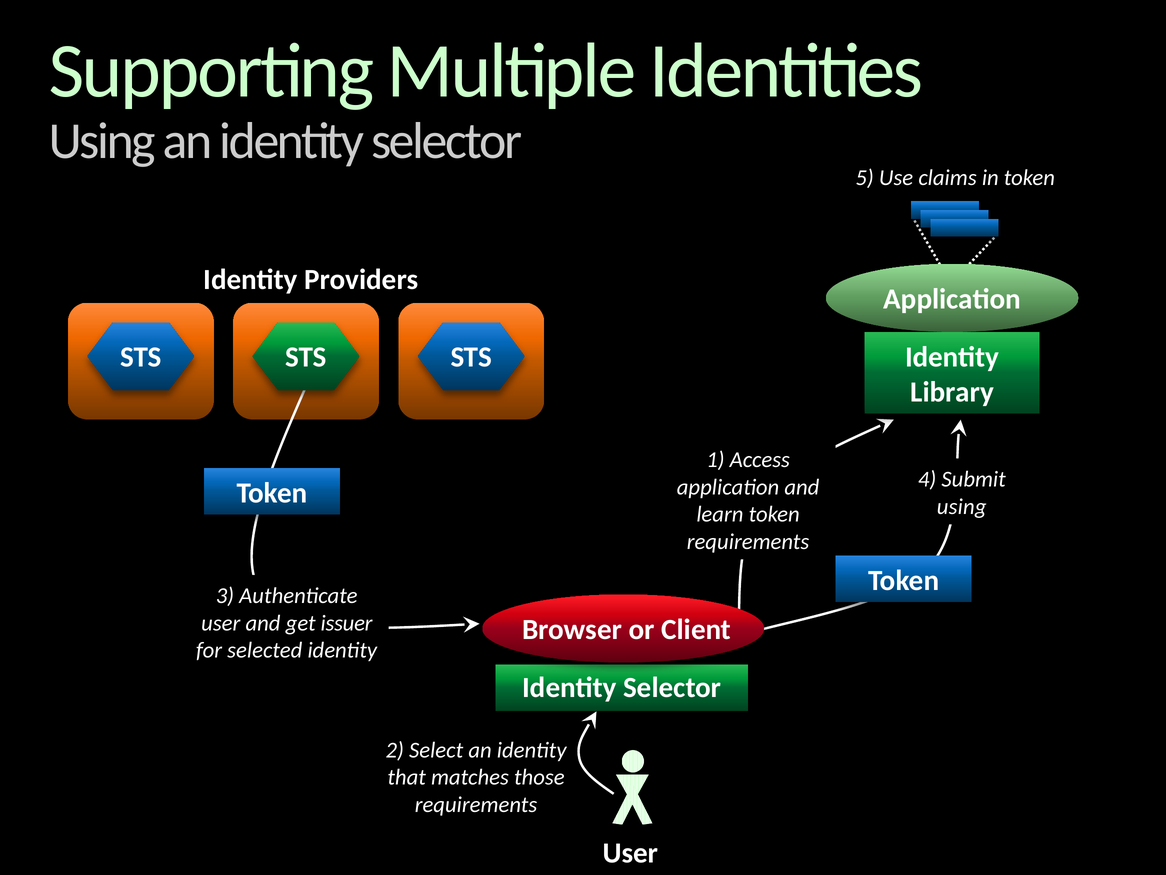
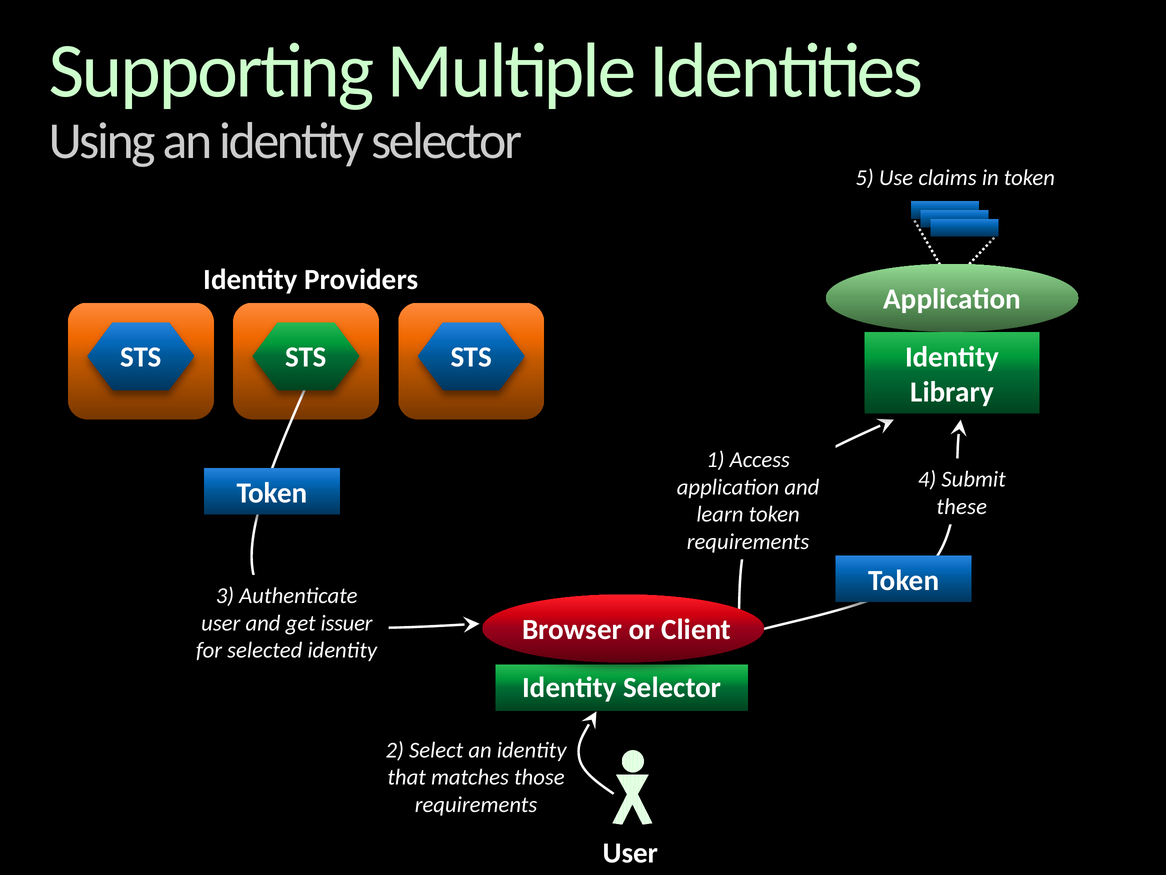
using at (962, 506): using -> these
